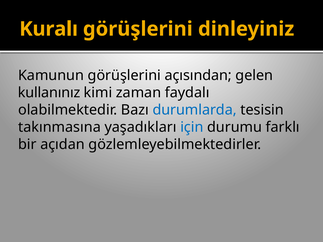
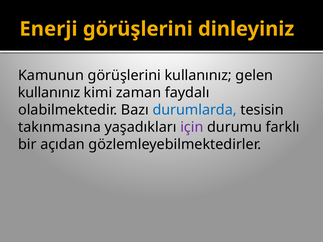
Kuralı: Kuralı -> Enerji
görüşlerini açısından: açısından -> kullanınız
için colour: blue -> purple
